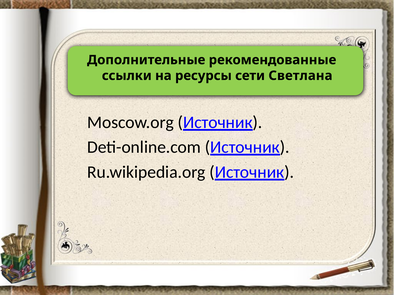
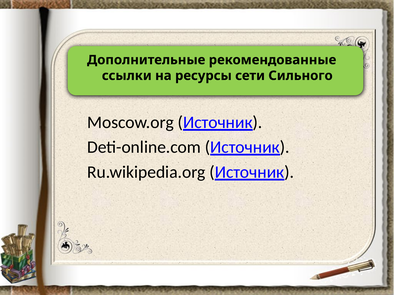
Светлана: Светлана -> Сильного
